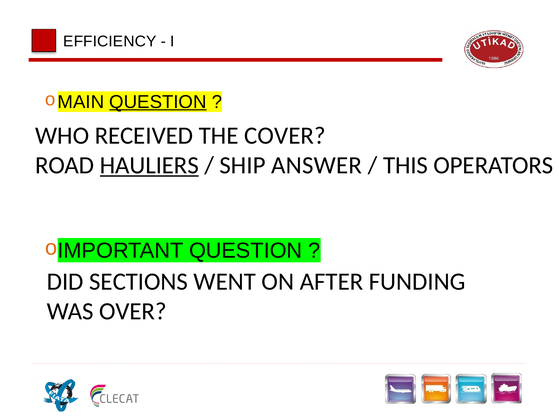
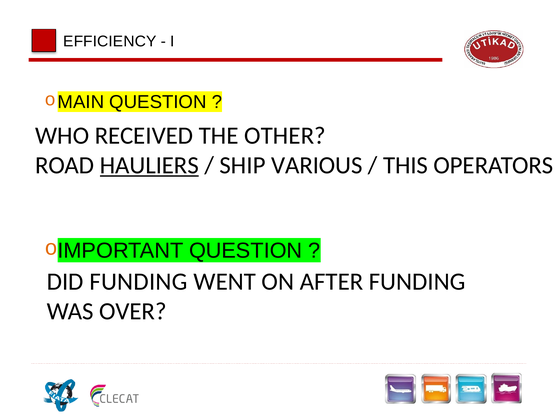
QUESTION at (158, 102) underline: present -> none
COVER: COVER -> OTHER
ANSWER: ANSWER -> VARIOUS
DID SECTIONS: SECTIONS -> FUNDING
